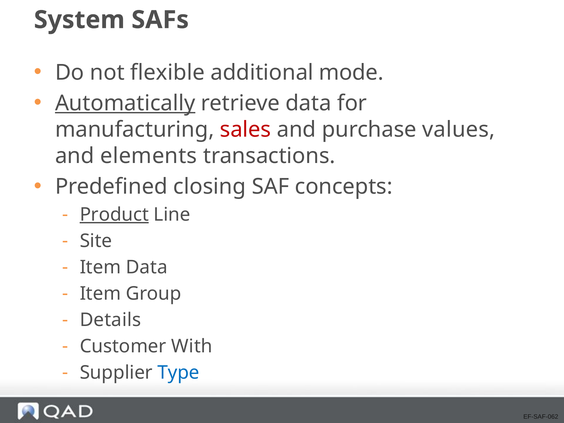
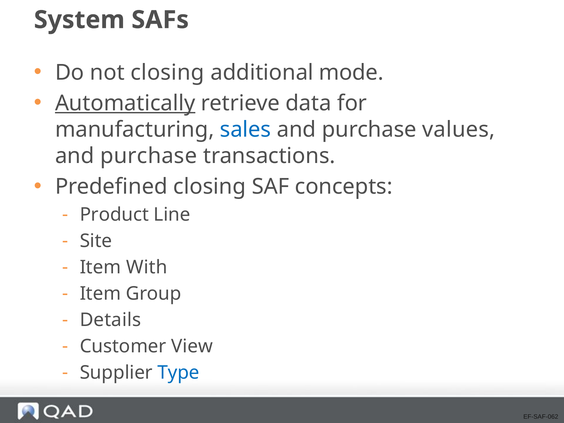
not flexible: flexible -> closing
sales colour: red -> blue
elements at (149, 156): elements -> purchase
Product underline: present -> none
Item Data: Data -> With
With: With -> View
